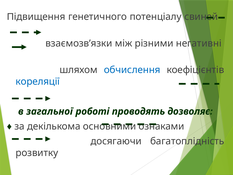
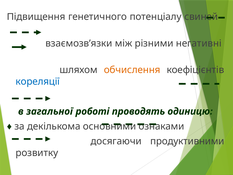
обчислення colour: blue -> orange
дозволяє: дозволяє -> одиницю
багатоплідність: багатоплідність -> продуктивними
